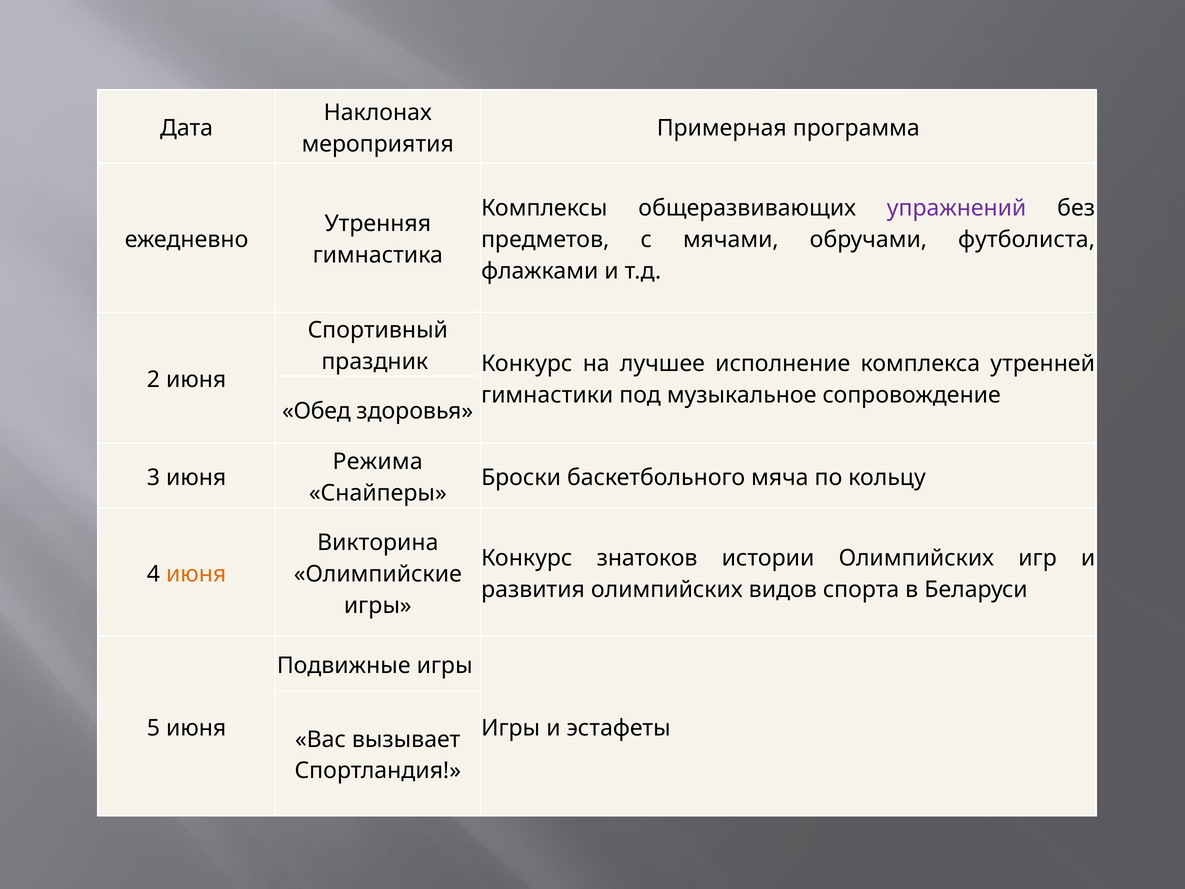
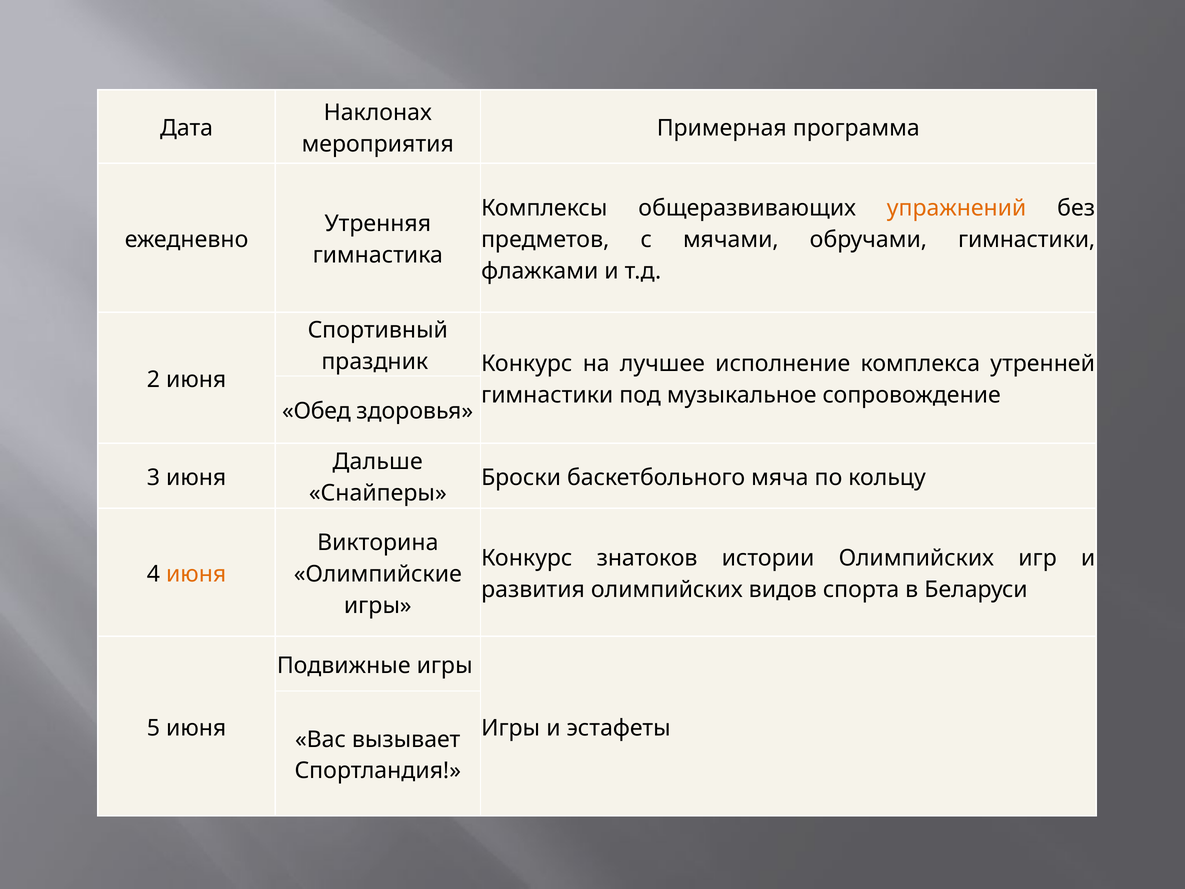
упражнений colour: purple -> orange
обручами футболиста: футболиста -> гимнастики
Режима: Режима -> Дальше
